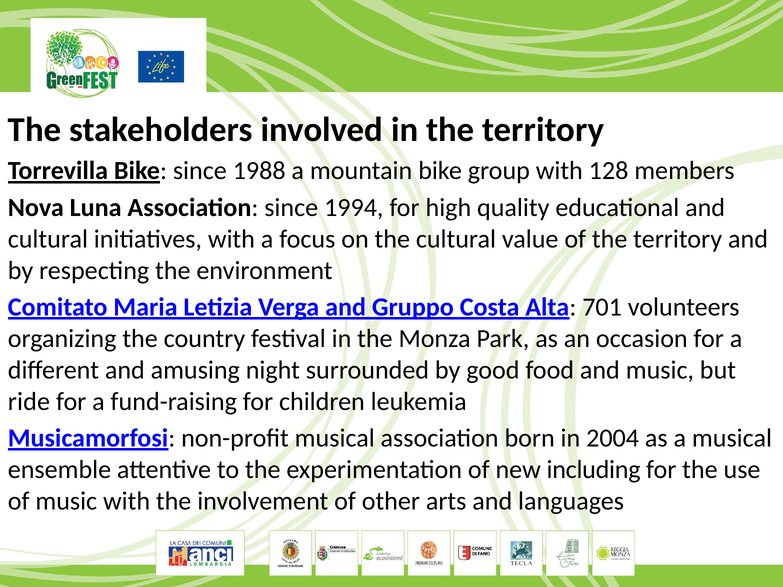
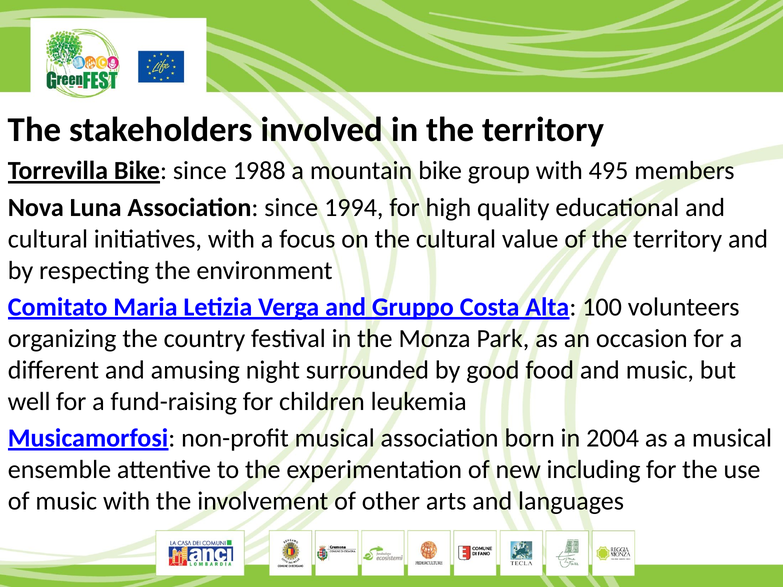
128: 128 -> 495
701: 701 -> 100
ride: ride -> well
